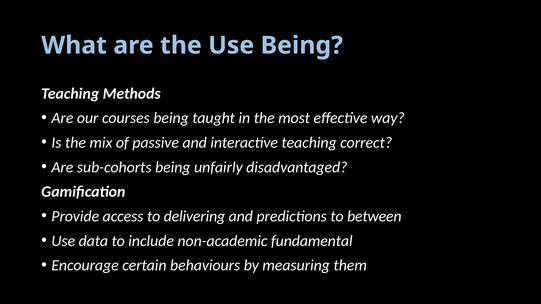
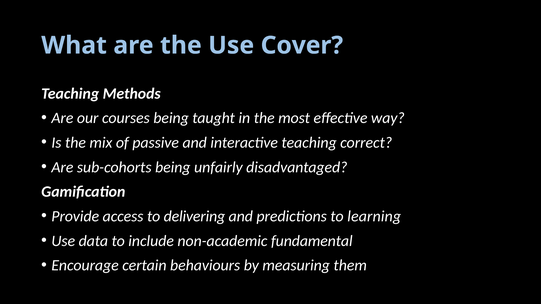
Use Being: Being -> Cover
between: between -> learning
